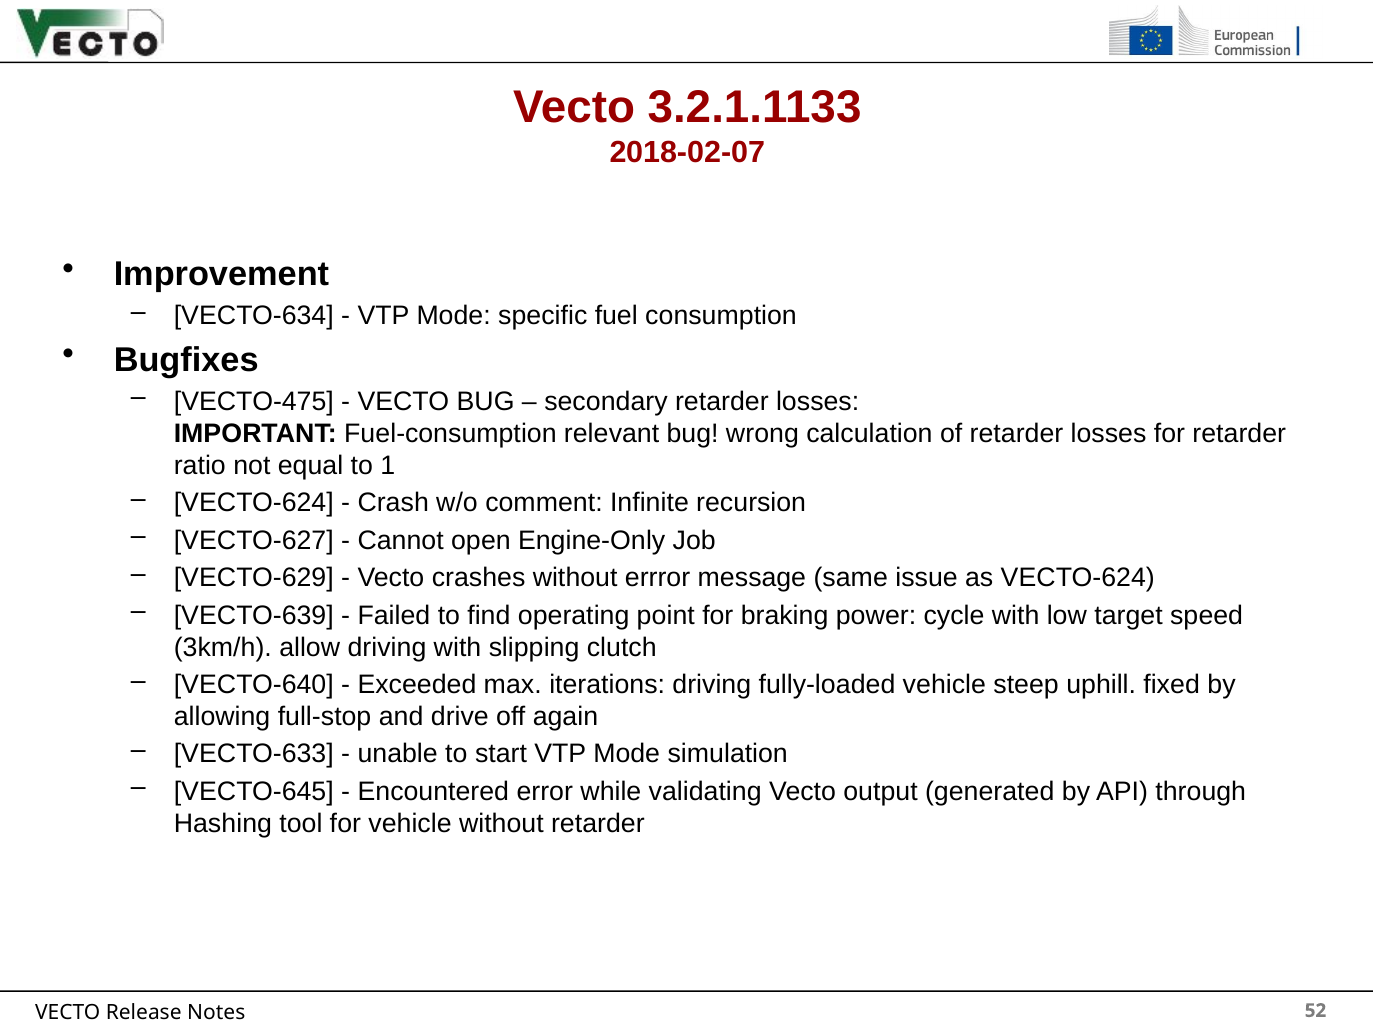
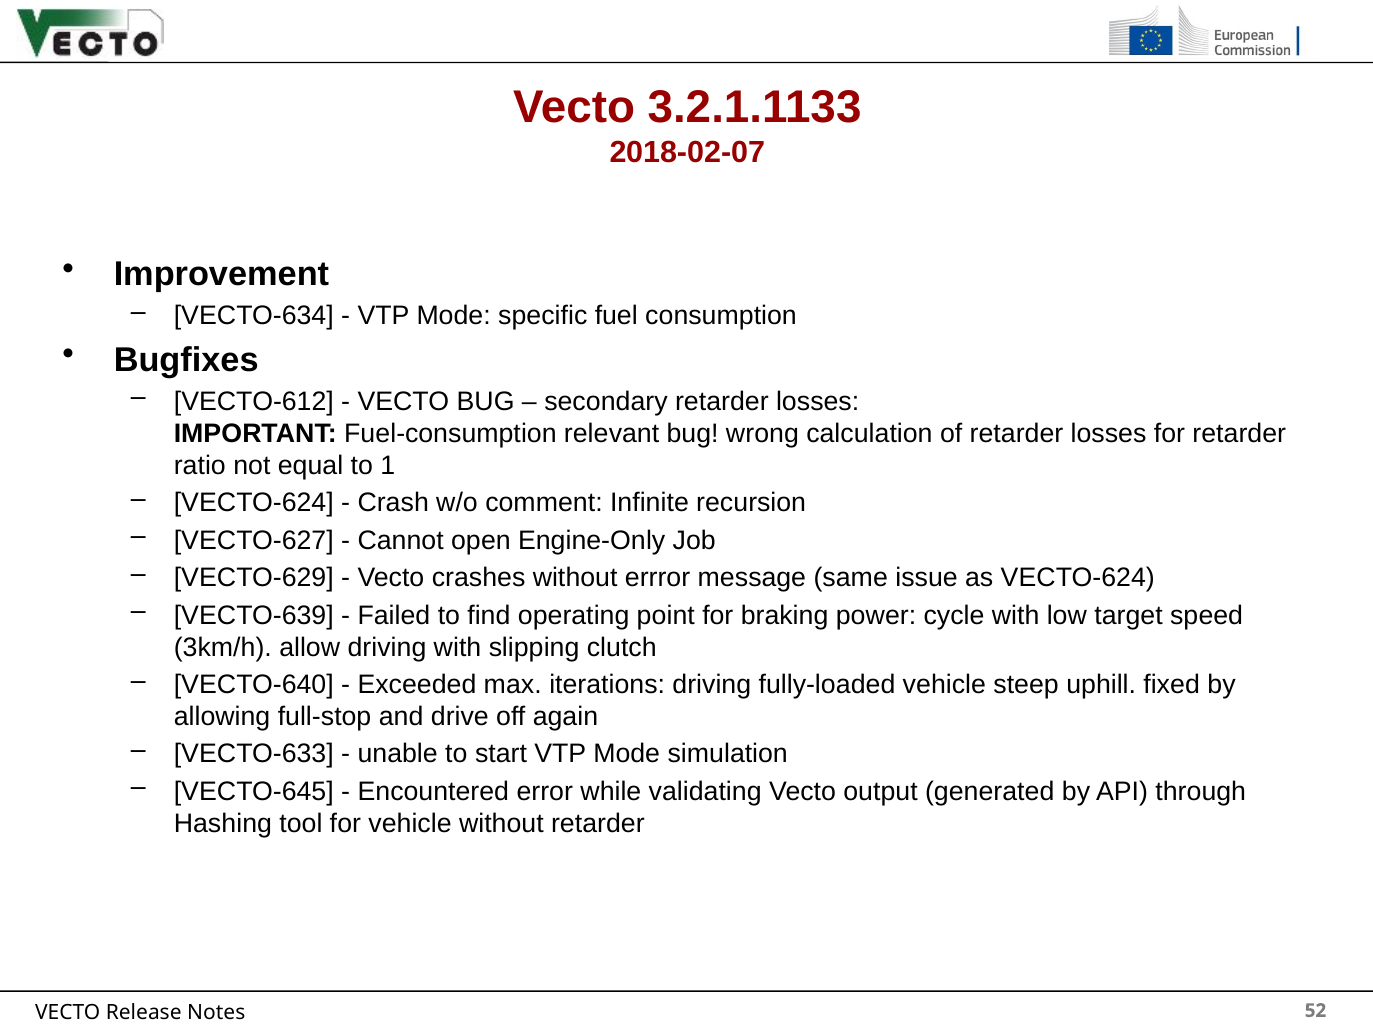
VECTO-475: VECTO-475 -> VECTO-612
